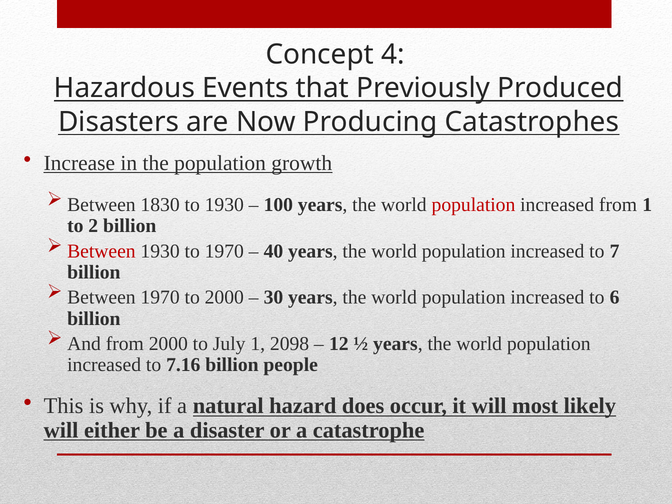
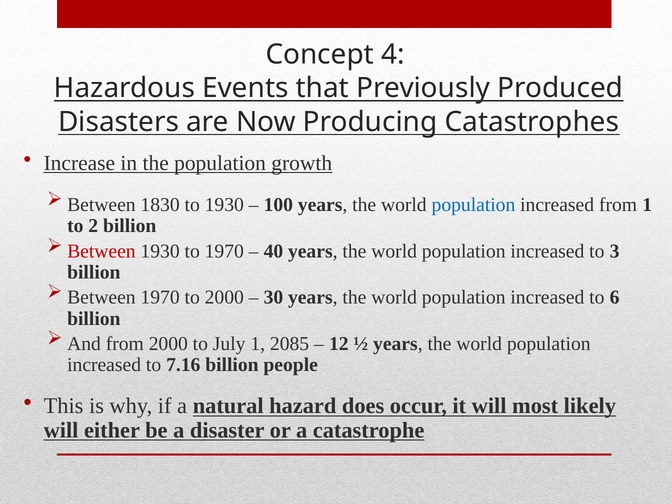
population at (473, 205) colour: red -> blue
7: 7 -> 3
2098: 2098 -> 2085
